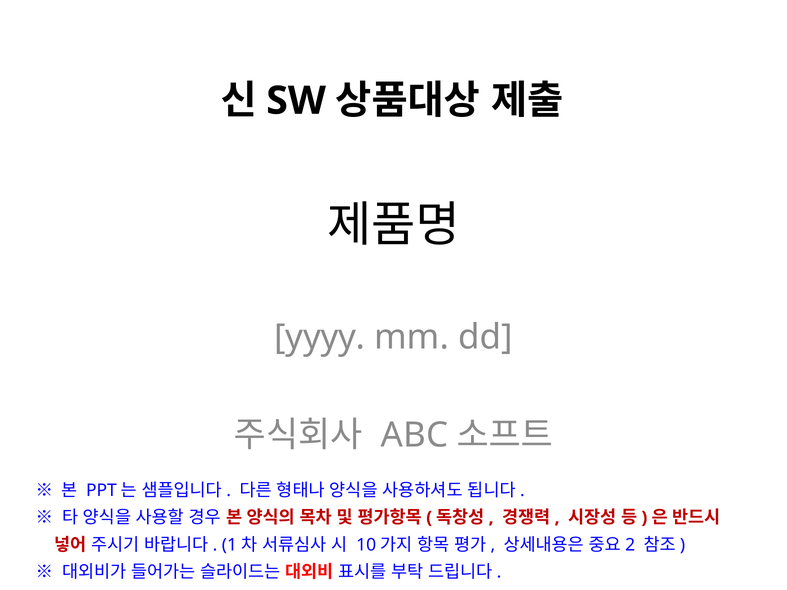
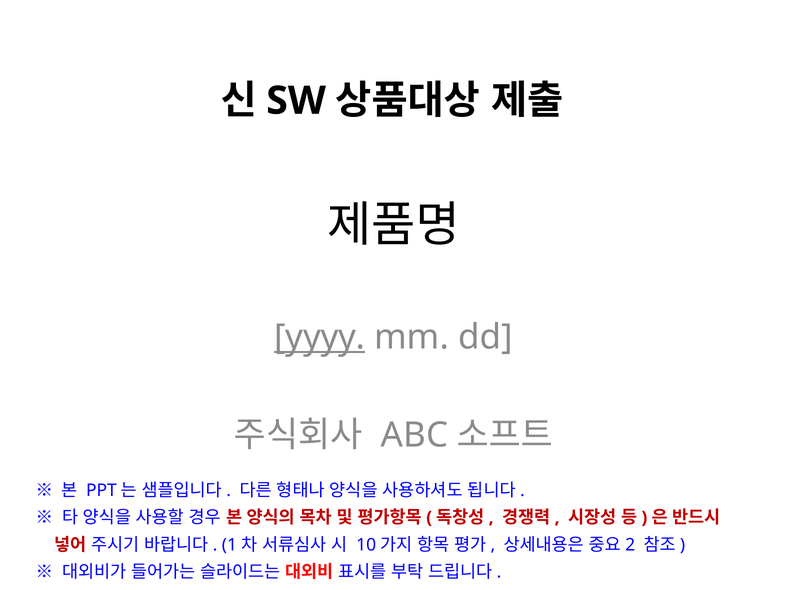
yyyy underline: none -> present
